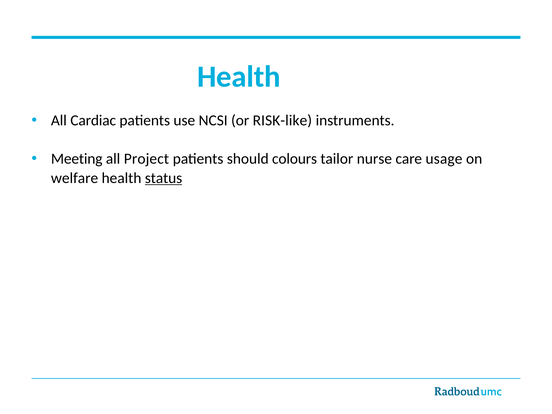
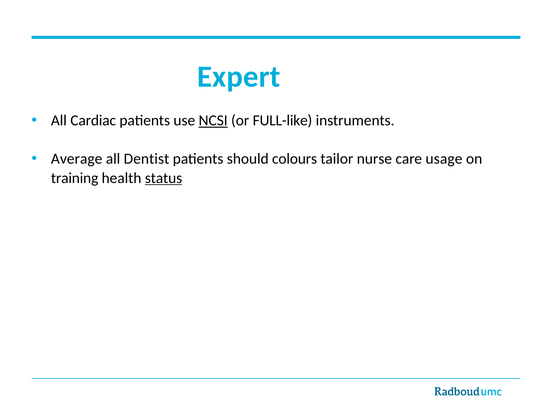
Health at (239, 77): Health -> Expert
NCSI underline: none -> present
RISK-like: RISK-like -> FULL-like
Meeting: Meeting -> Average
Project: Project -> Dentist
welfare: welfare -> training
